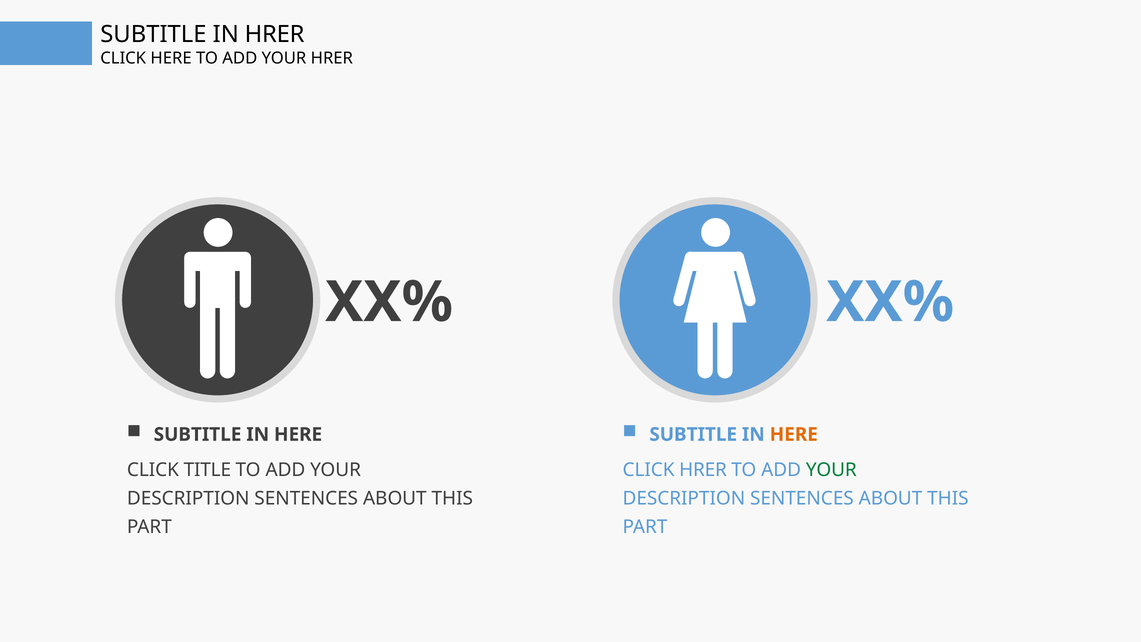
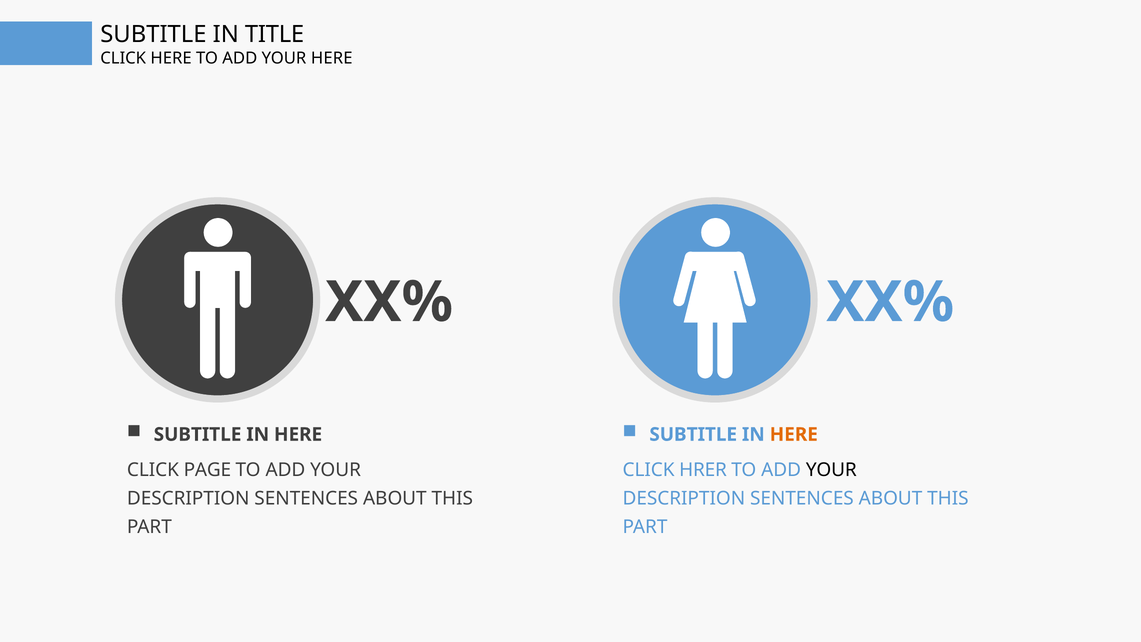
IN HRER: HRER -> TITLE
YOUR HRER: HRER -> HERE
TITLE: TITLE -> PAGE
YOUR at (831, 470) colour: green -> black
